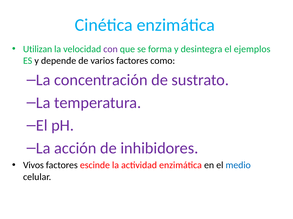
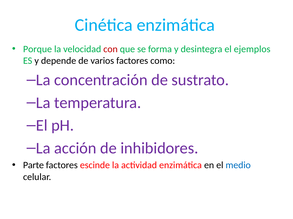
Utilizan: Utilizan -> Porque
con colour: purple -> red
Vivos: Vivos -> Parte
